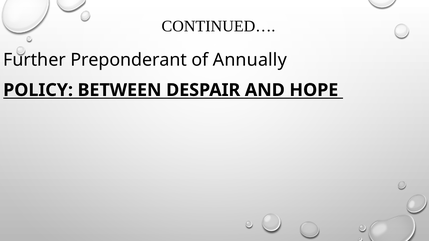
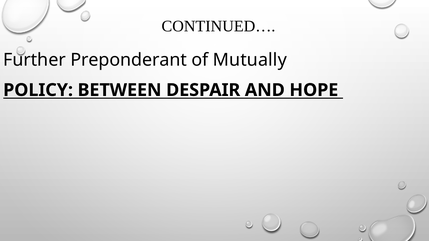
Annually: Annually -> Mutually
